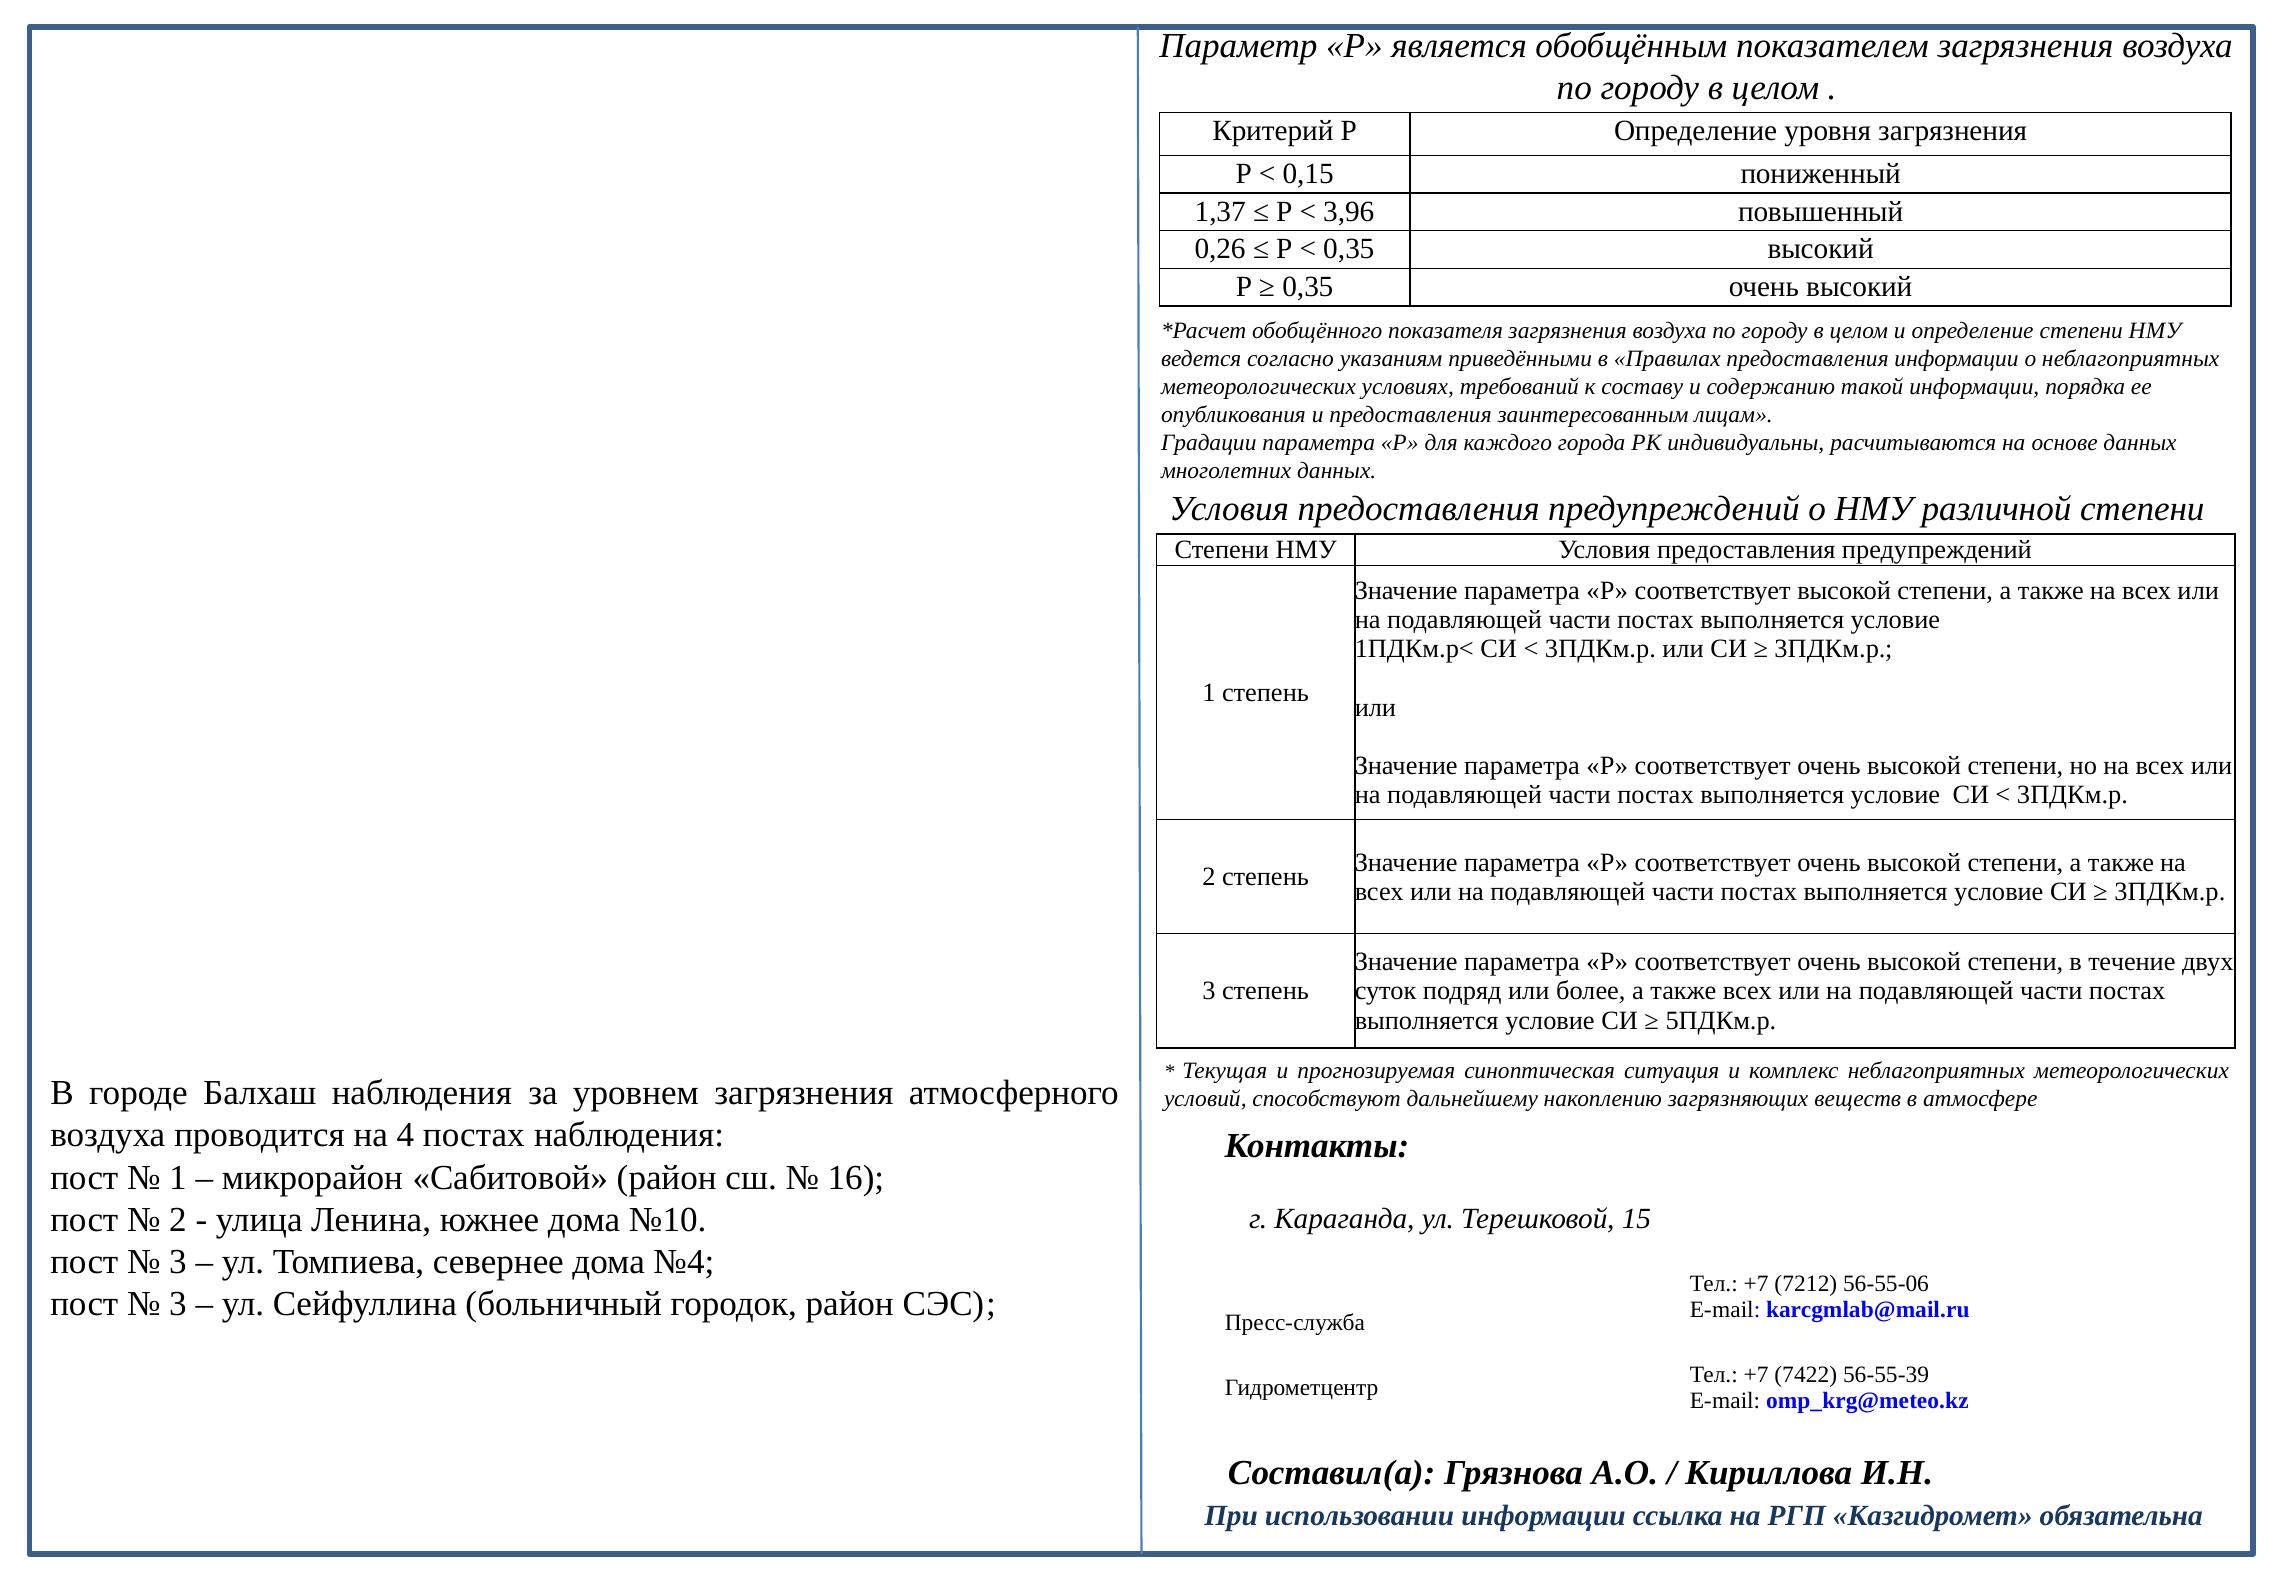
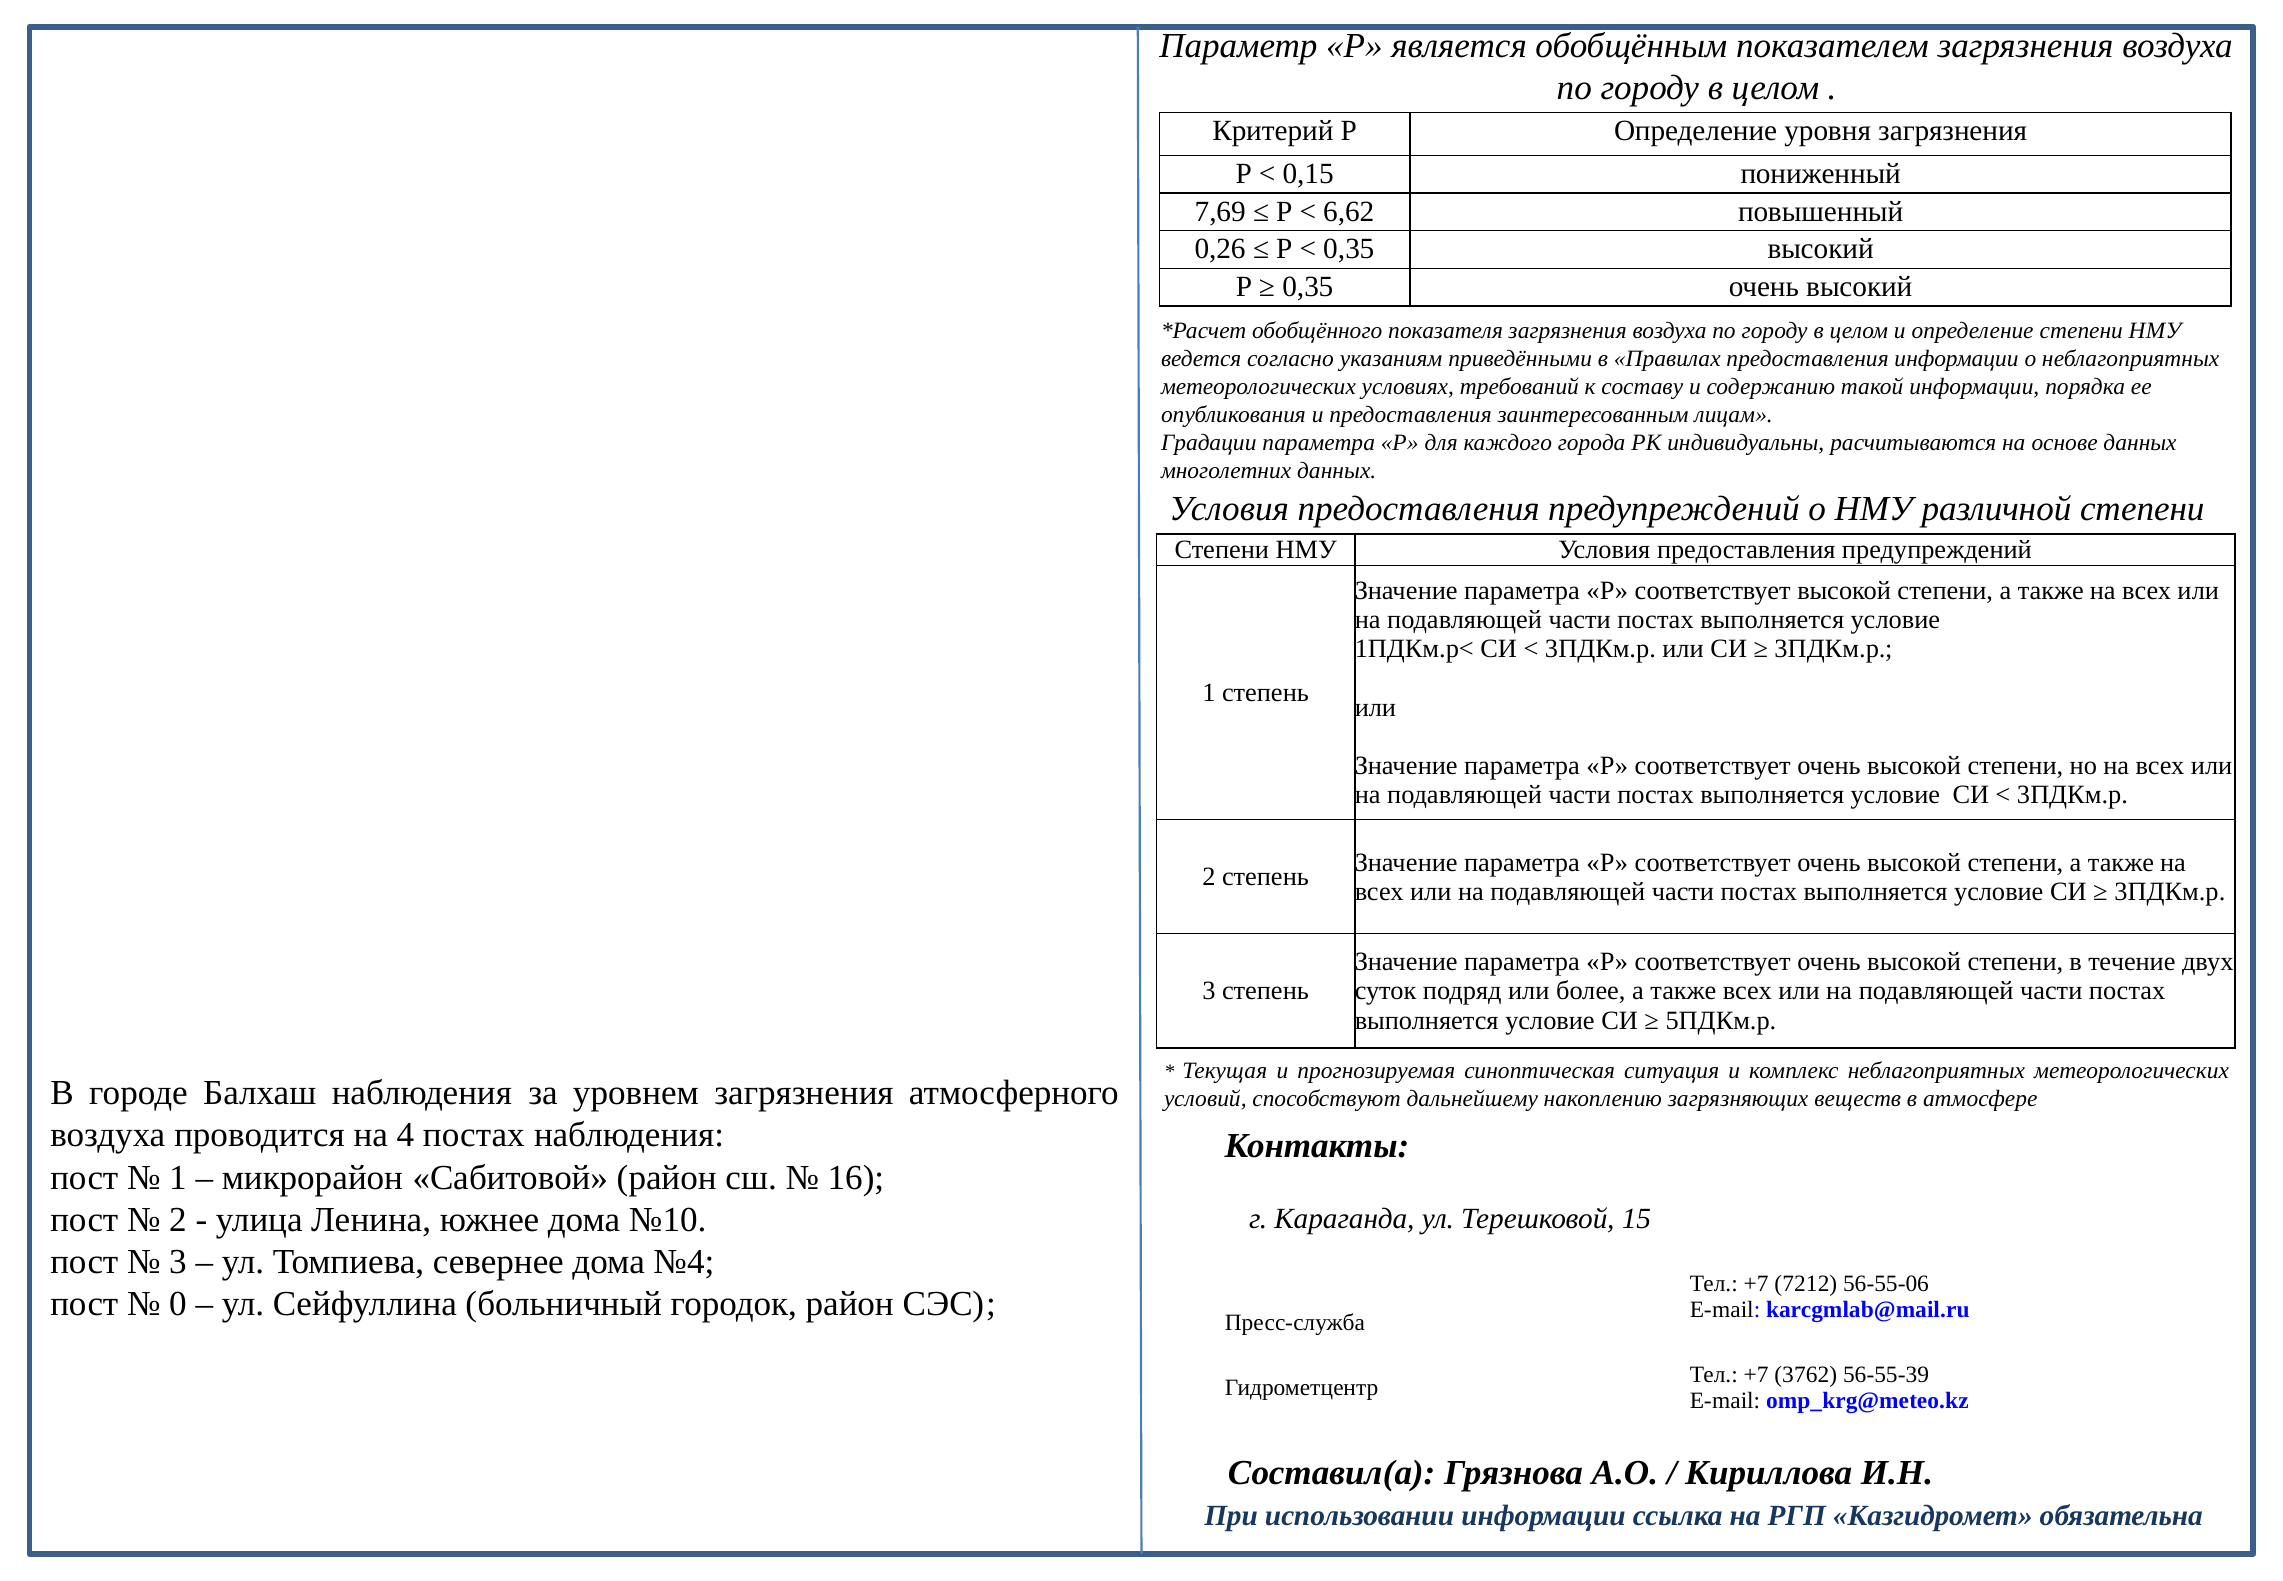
1,37: 1,37 -> 7,69
3,96: 3,96 -> 6,62
3 at (178, 1304): 3 -> 0
7422: 7422 -> 3762
